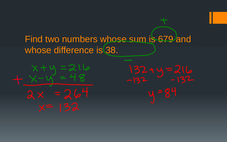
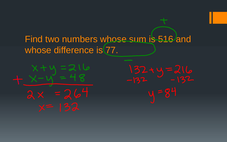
679: 679 -> 516
38: 38 -> 77
